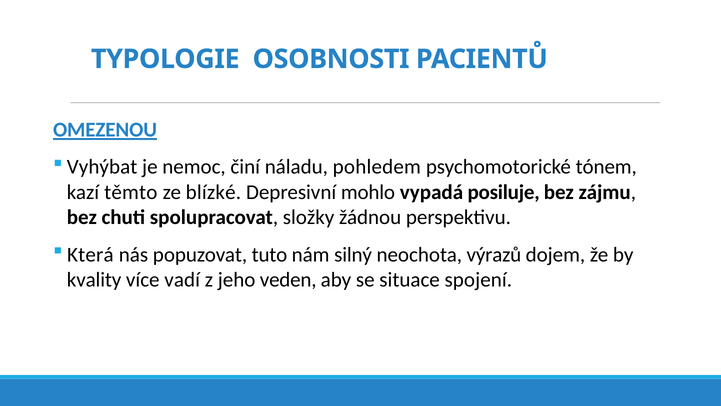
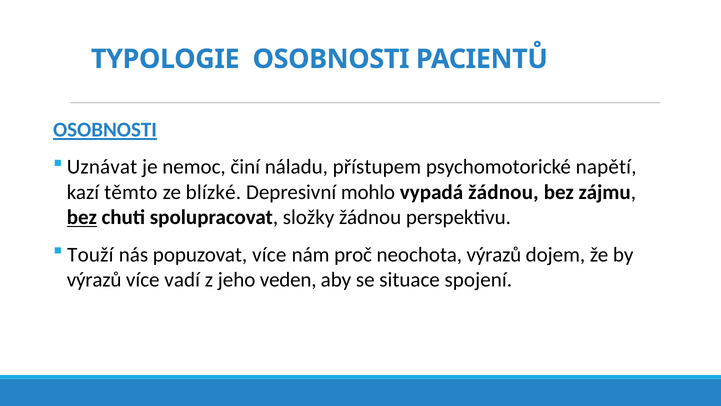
OMEZENOU at (105, 130): OMEZENOU -> OSOBNOSTI
Vyhýbat: Vyhýbat -> Uznávat
pohledem: pohledem -> přístupem
tónem: tónem -> napětí
vypadá posiluje: posiluje -> žádnou
bez at (82, 217) underline: none -> present
Která: Která -> Touží
popuzovat tuto: tuto -> více
silný: silný -> proč
kvality at (94, 280): kvality -> výrazů
